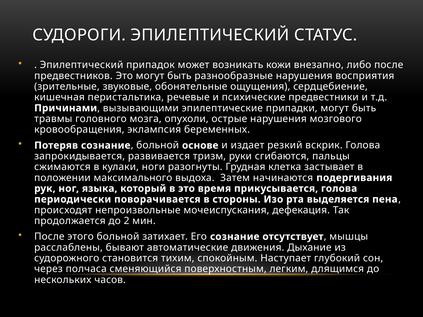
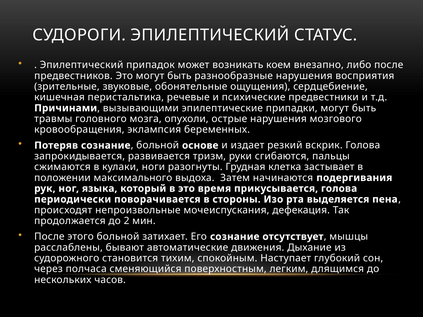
кожи: кожи -> коем
